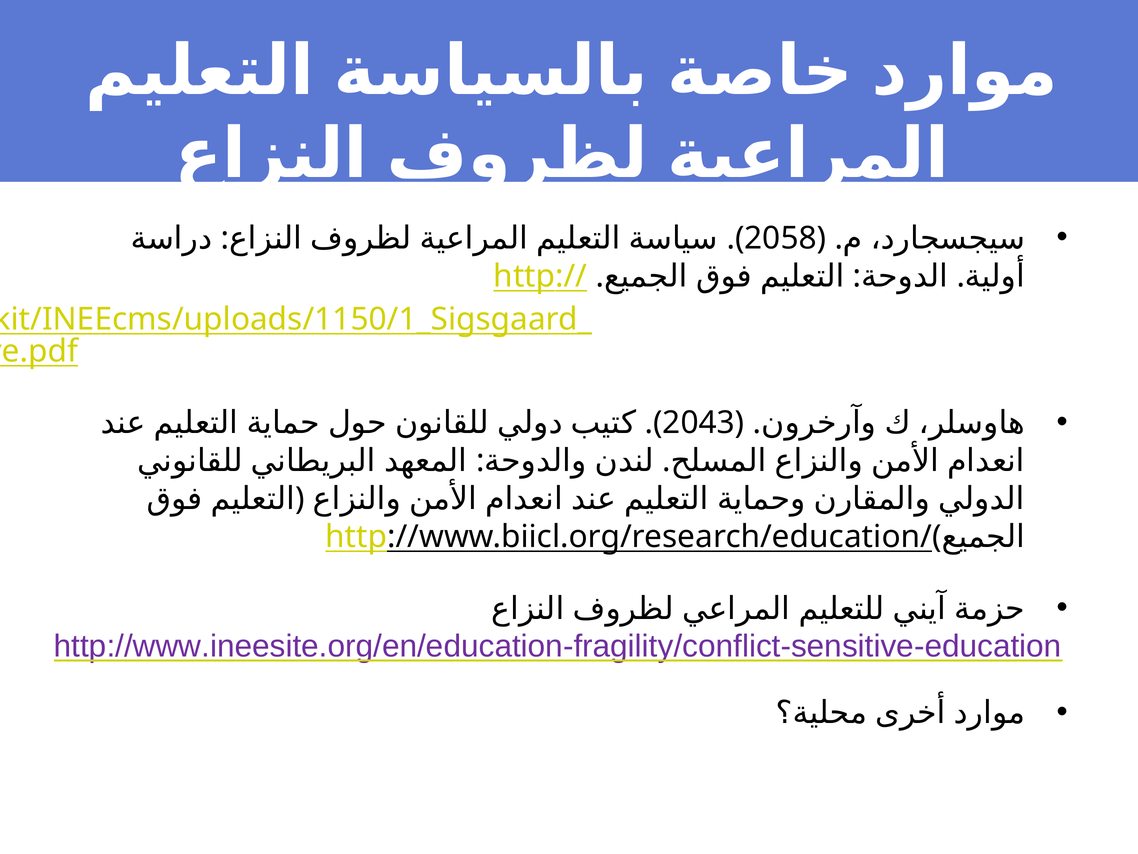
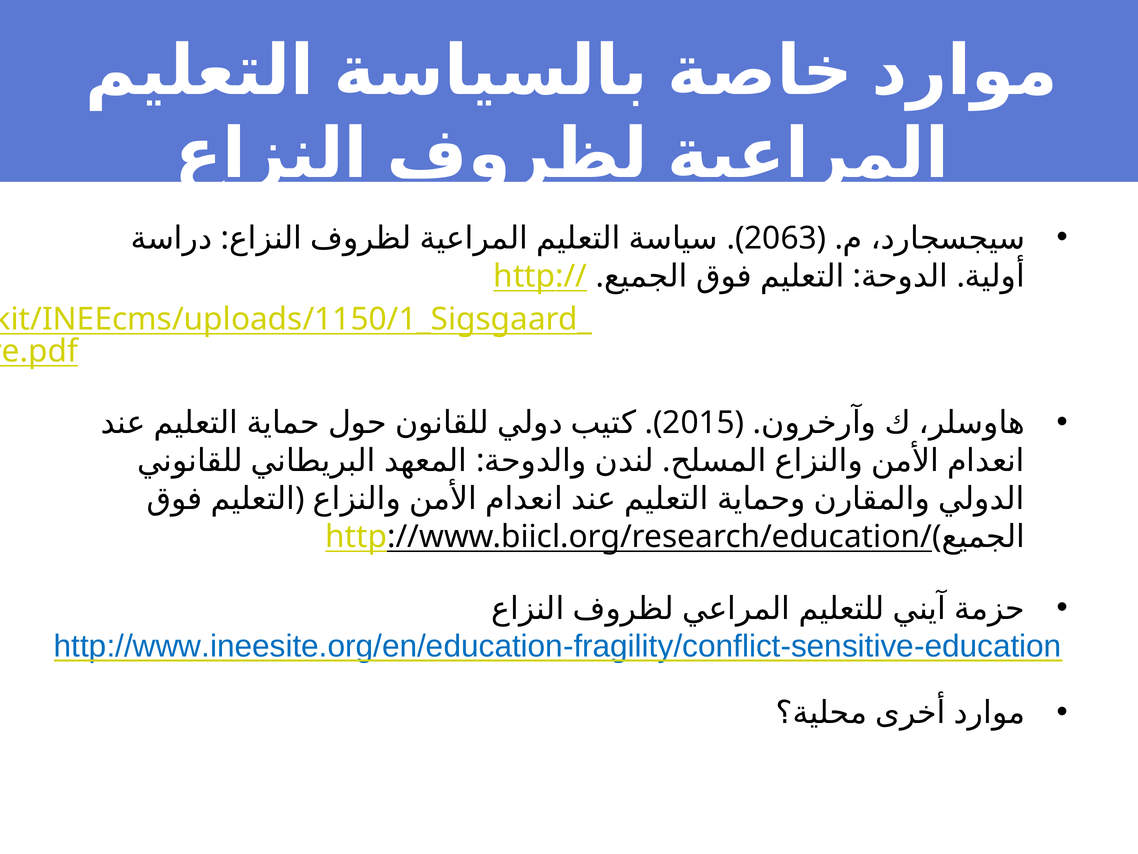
2058: 2058 -> 2063
2043: 2043 -> 2015
http://www.ineesite.org/en/education-fragility/conflict-sensitive-education colour: purple -> blue
